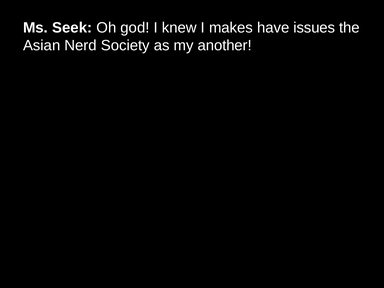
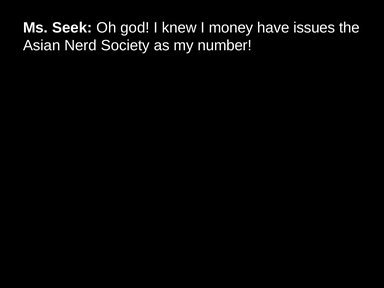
makes: makes -> money
another: another -> number
